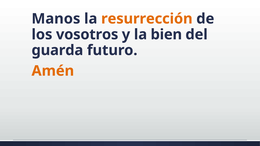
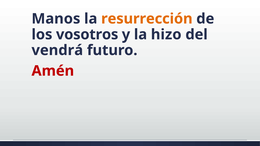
bien: bien -> hizo
guarda: guarda -> vendrá
Amén colour: orange -> red
